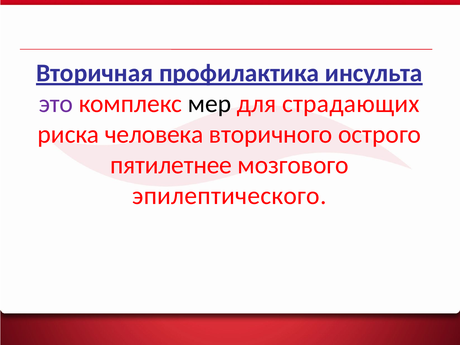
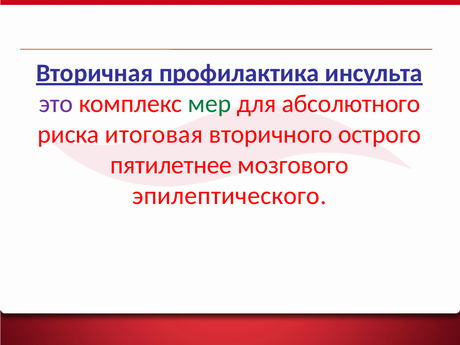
мер colour: black -> green
страдающих: страдающих -> абсолютного
человека: человека -> итоговая
